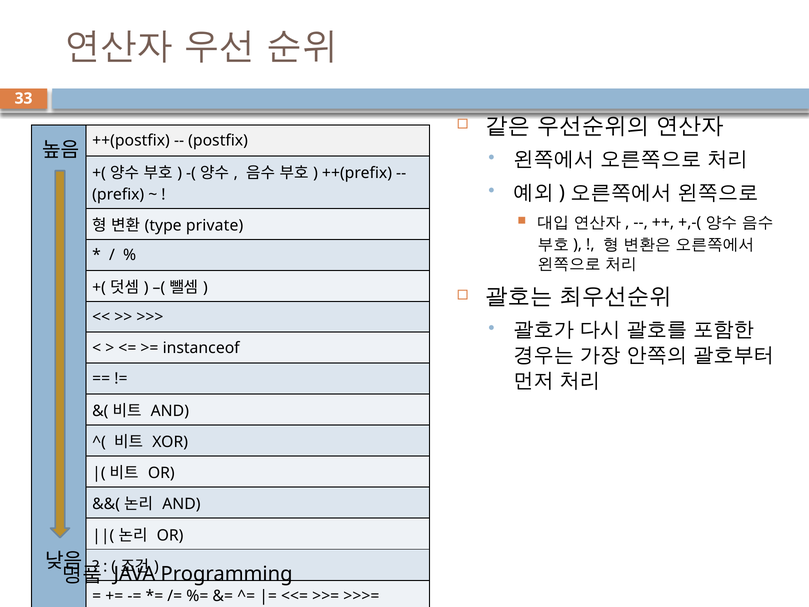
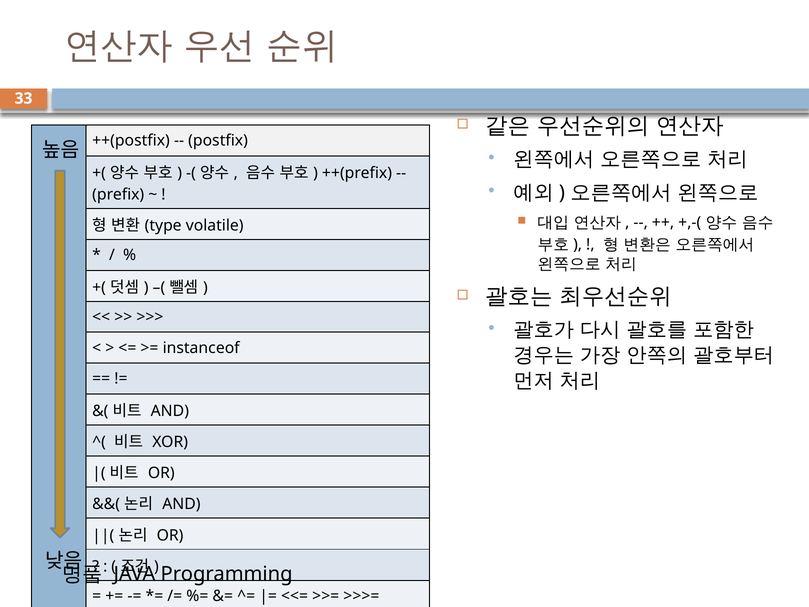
private: private -> volatile
